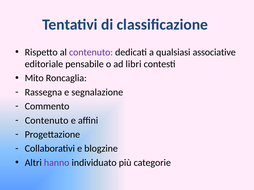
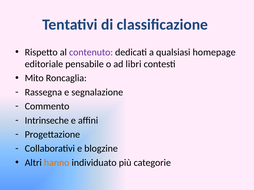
associative: associative -> homepage
Contenuto at (47, 121): Contenuto -> Intrinseche
hanno colour: purple -> orange
